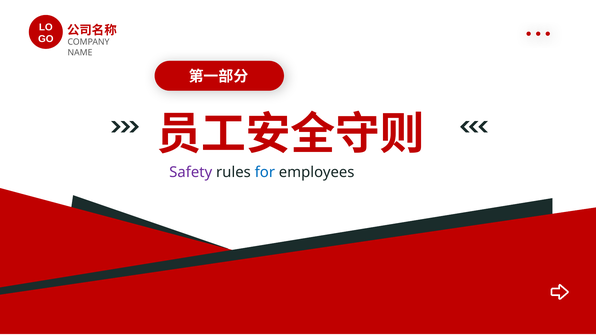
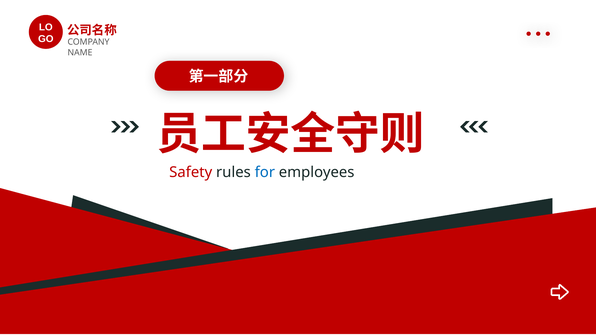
Safety colour: purple -> red
